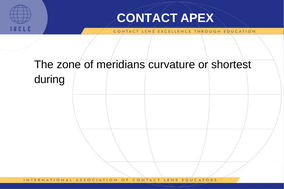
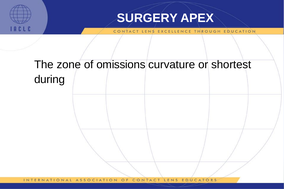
CONTACT: CONTACT -> SURGERY
meridians: meridians -> omissions
